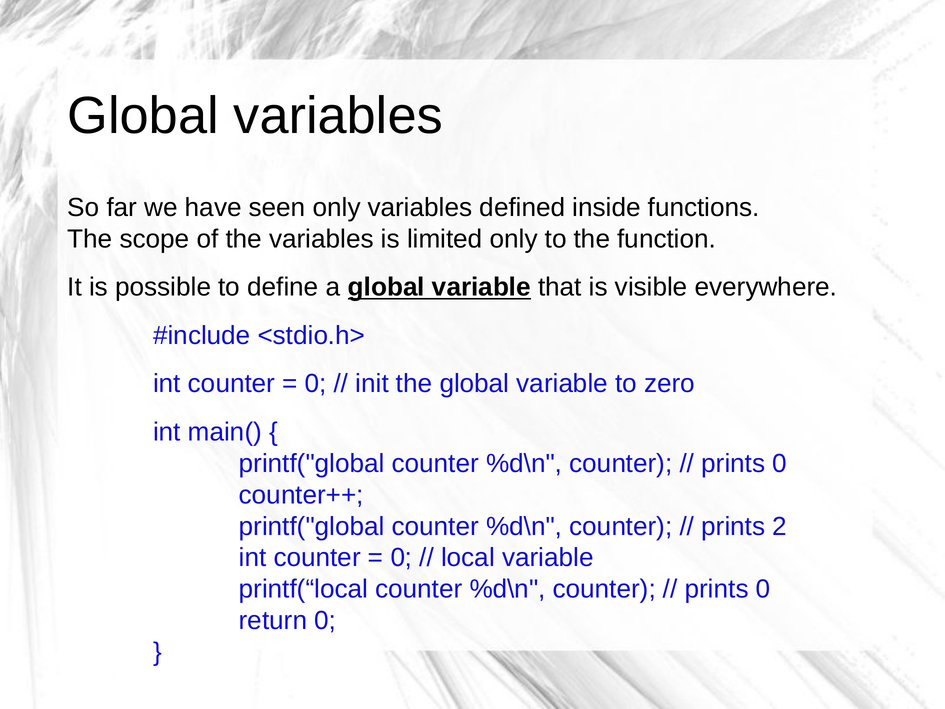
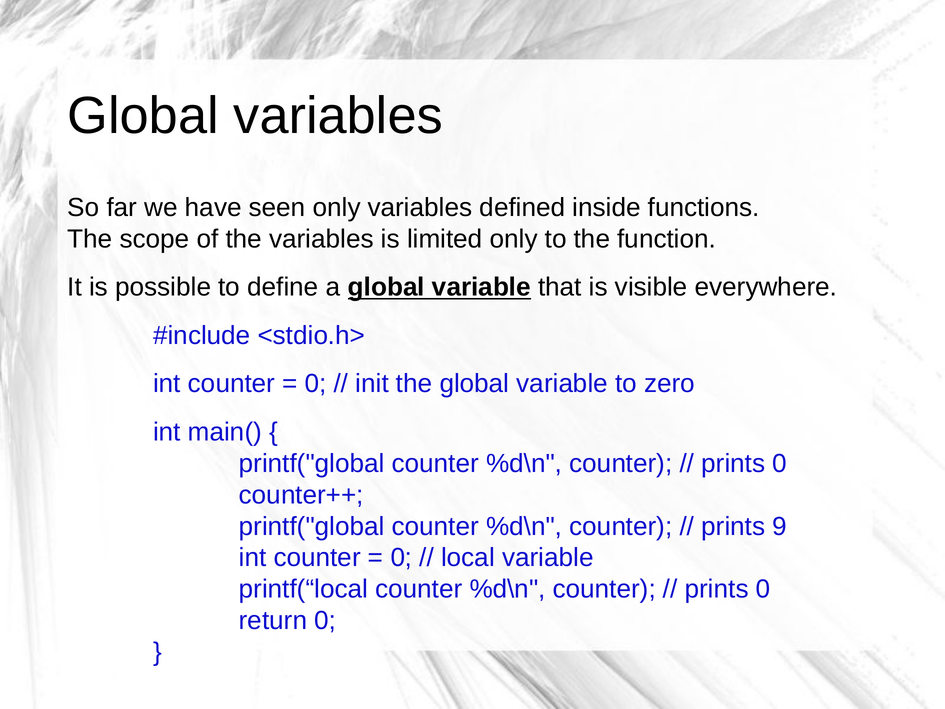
2: 2 -> 9
